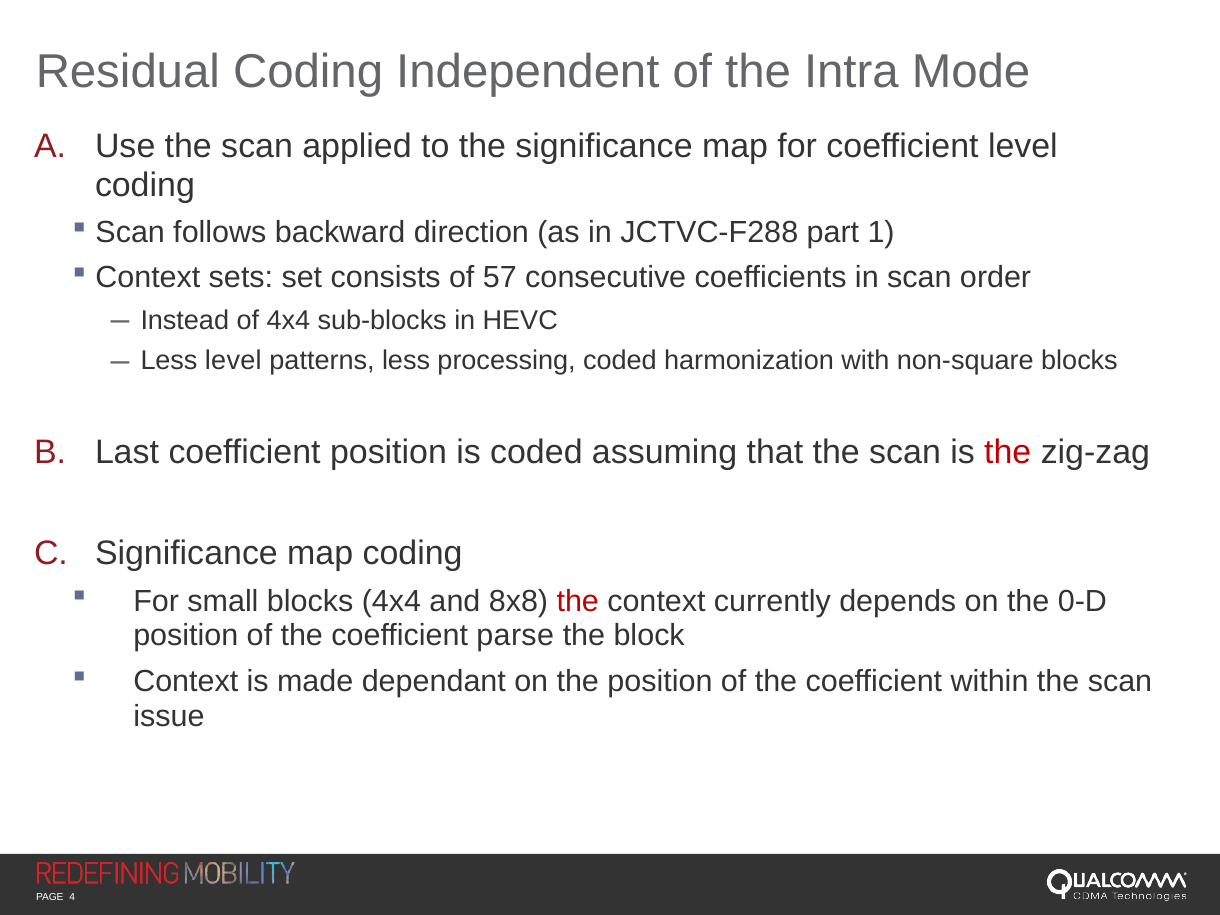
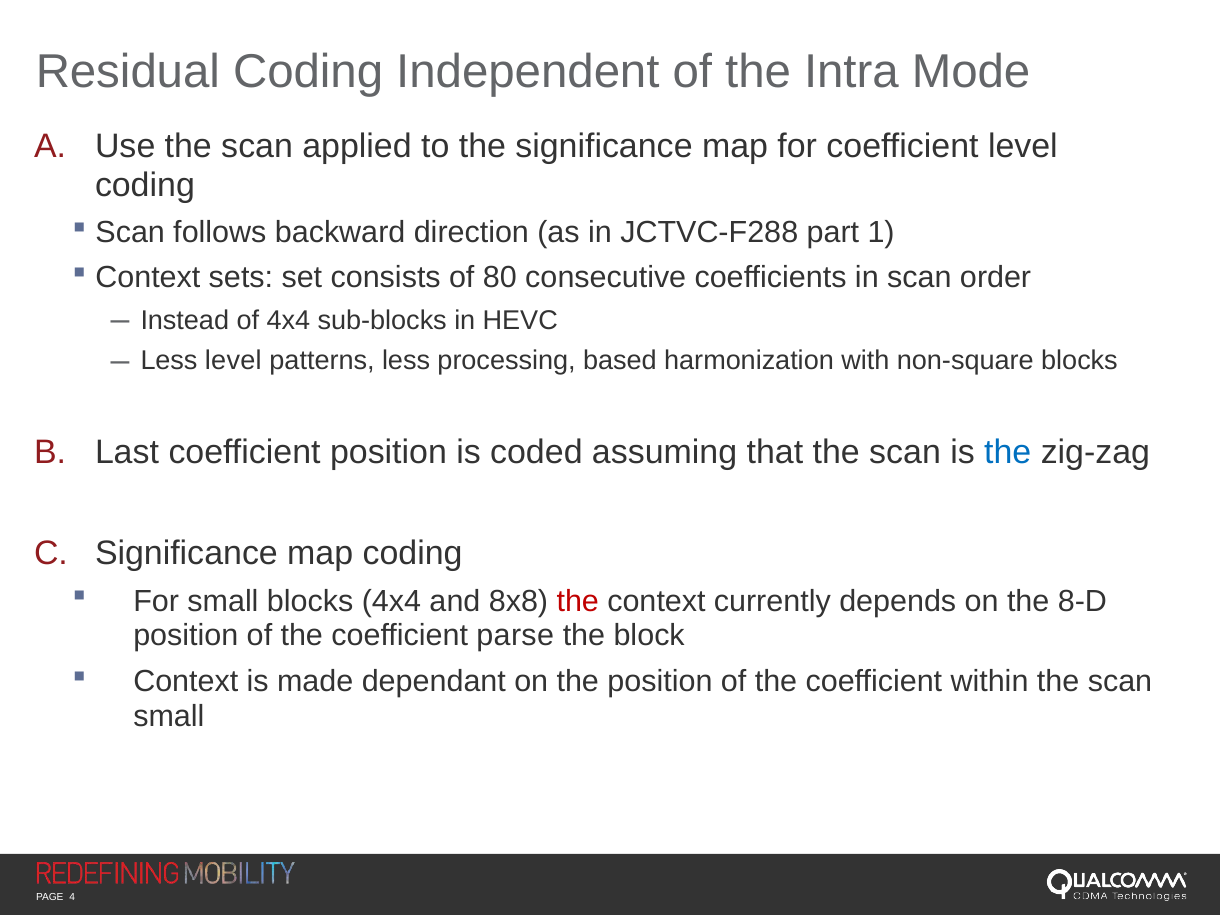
57: 57 -> 80
processing coded: coded -> based
the at (1008, 453) colour: red -> blue
0-D: 0-D -> 8-D
issue at (169, 716): issue -> small
